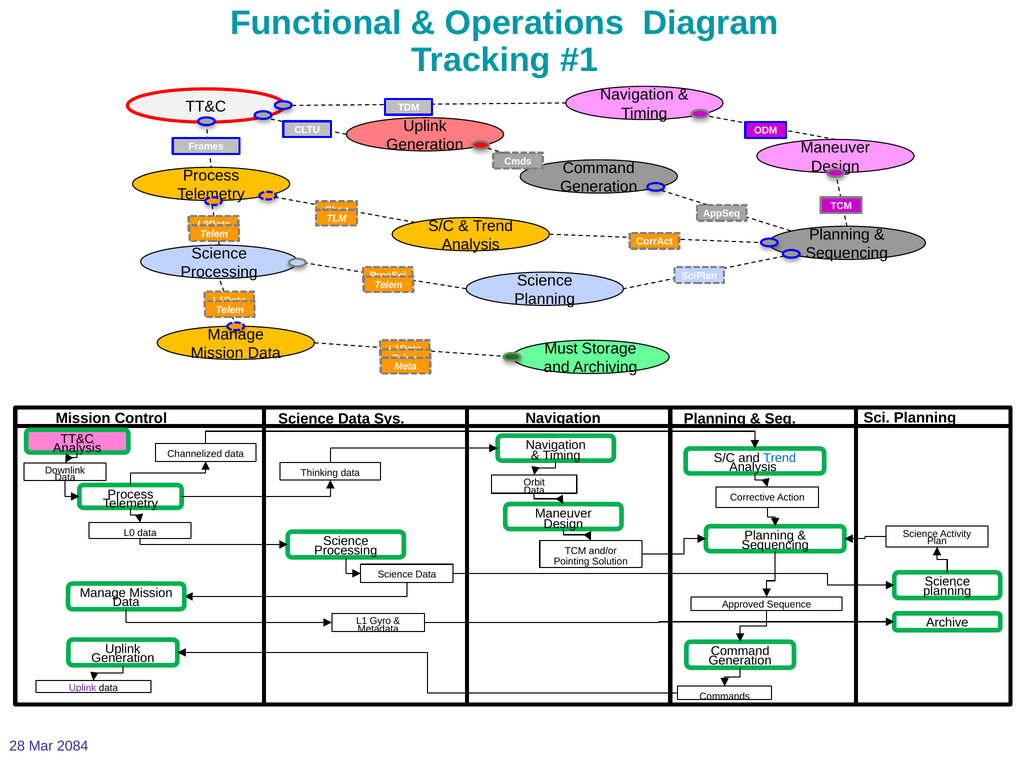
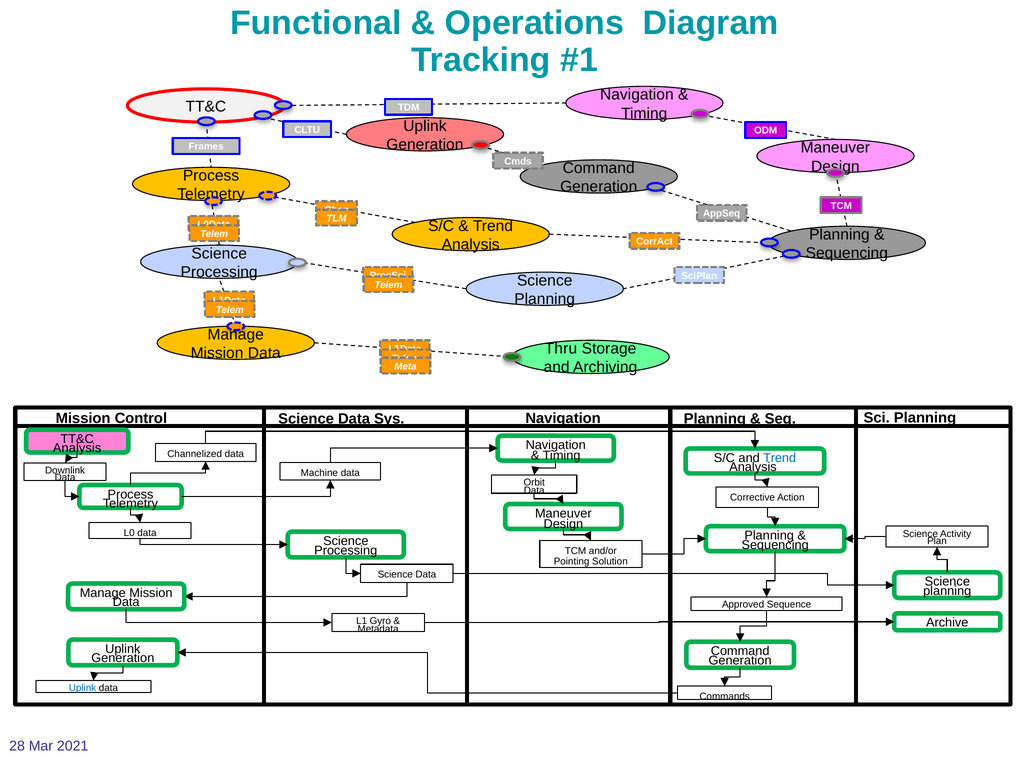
Must: Must -> Thru
Thinking: Thinking -> Machine
Uplink at (83, 688) colour: purple -> blue
2084: 2084 -> 2021
